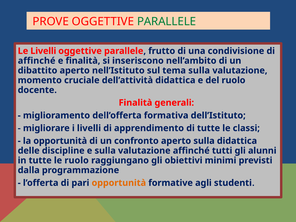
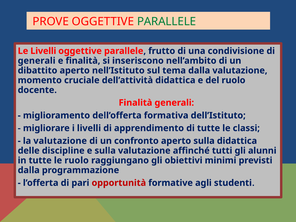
affinché at (37, 61): affinché -> generali
tema sulla: sulla -> dalla
la opportunità: opportunità -> valutazione
opportunità at (119, 183) colour: orange -> red
